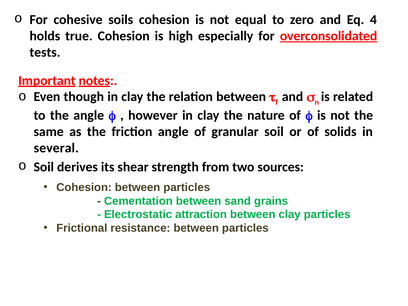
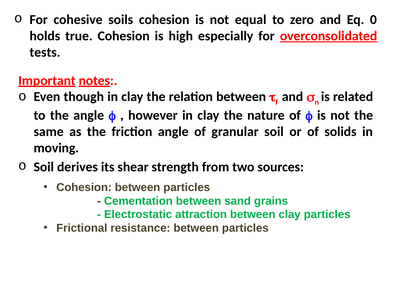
4: 4 -> 0
several: several -> moving
